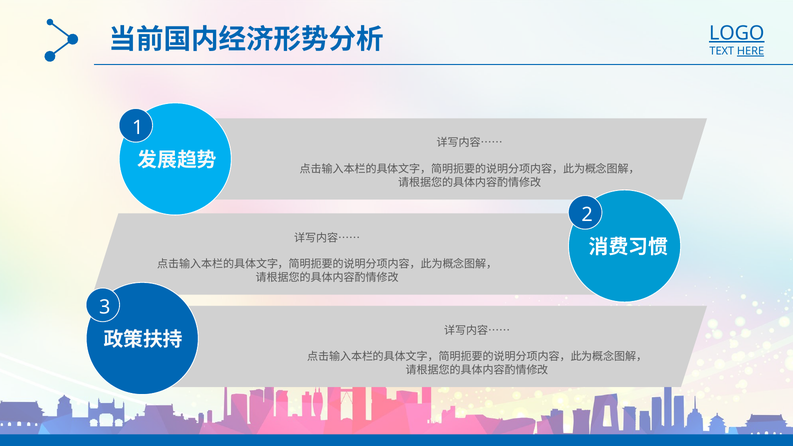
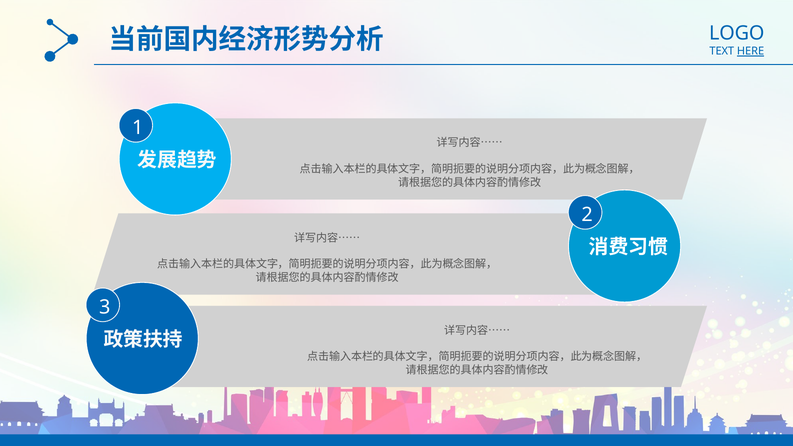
LOGO underline: present -> none
